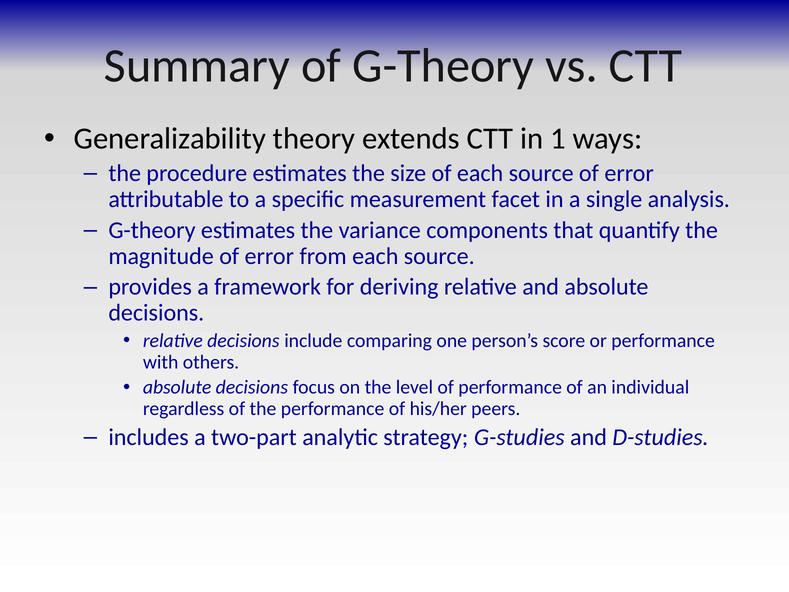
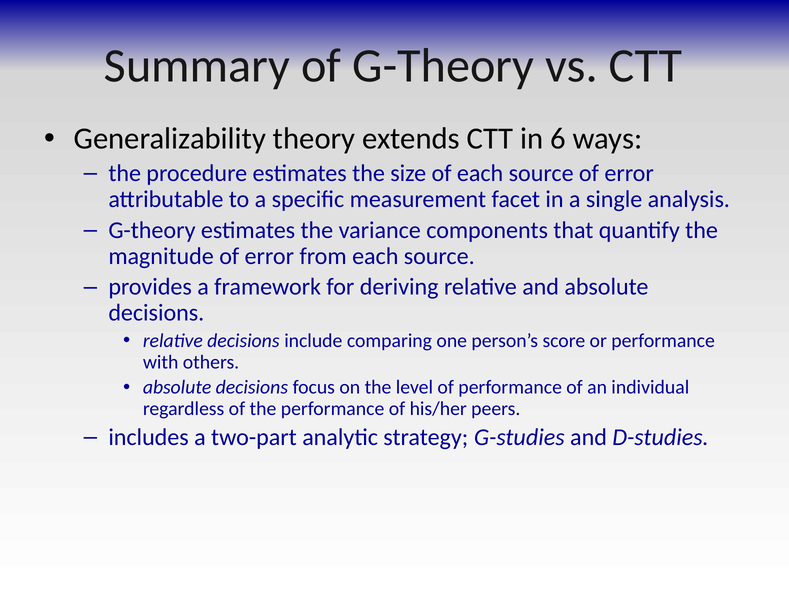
1: 1 -> 6
